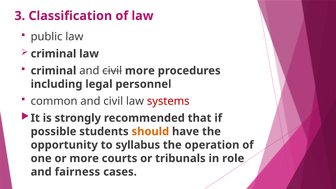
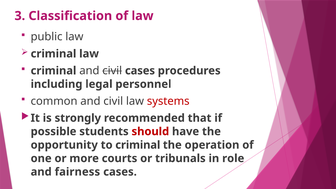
civil more: more -> cases
should colour: orange -> red
to syllabus: syllabus -> criminal
